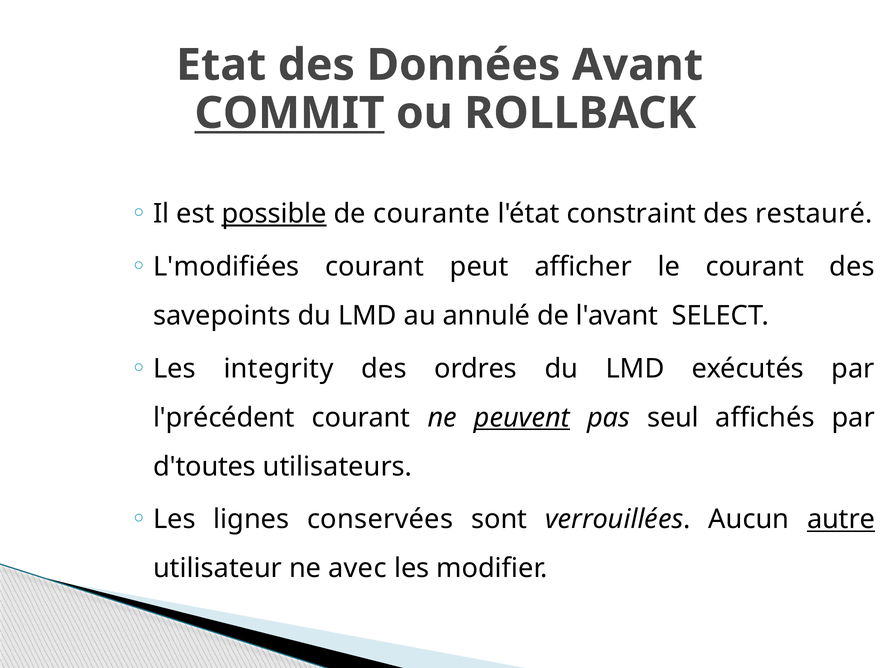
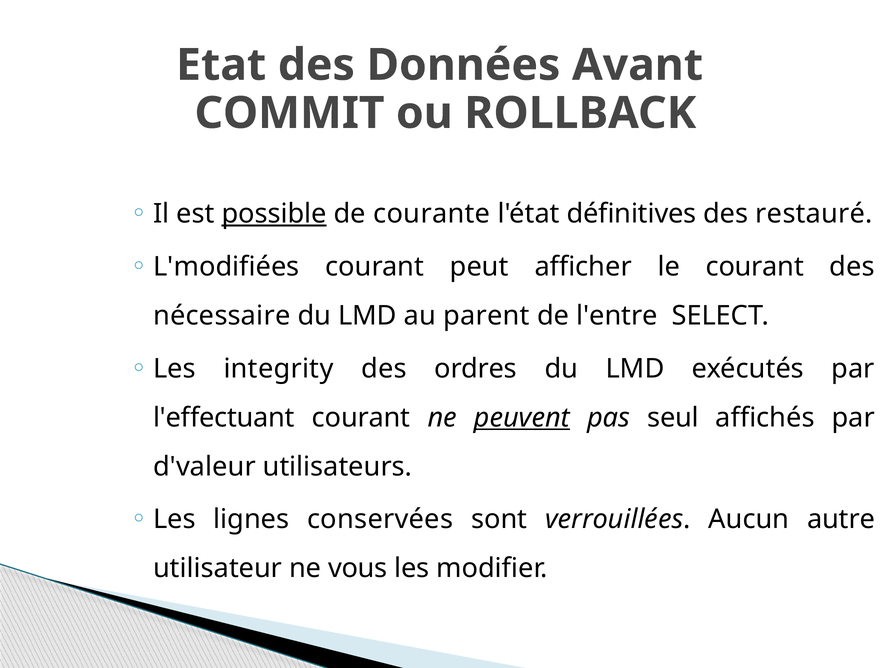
COMMIT underline: present -> none
constraint: constraint -> définitives
savepoints: savepoints -> nécessaire
annulé: annulé -> parent
l'avant: l'avant -> l'entre
l'précédent: l'précédent -> l'effectuant
d'toutes: d'toutes -> d'valeur
autre underline: present -> none
avec: avec -> vous
